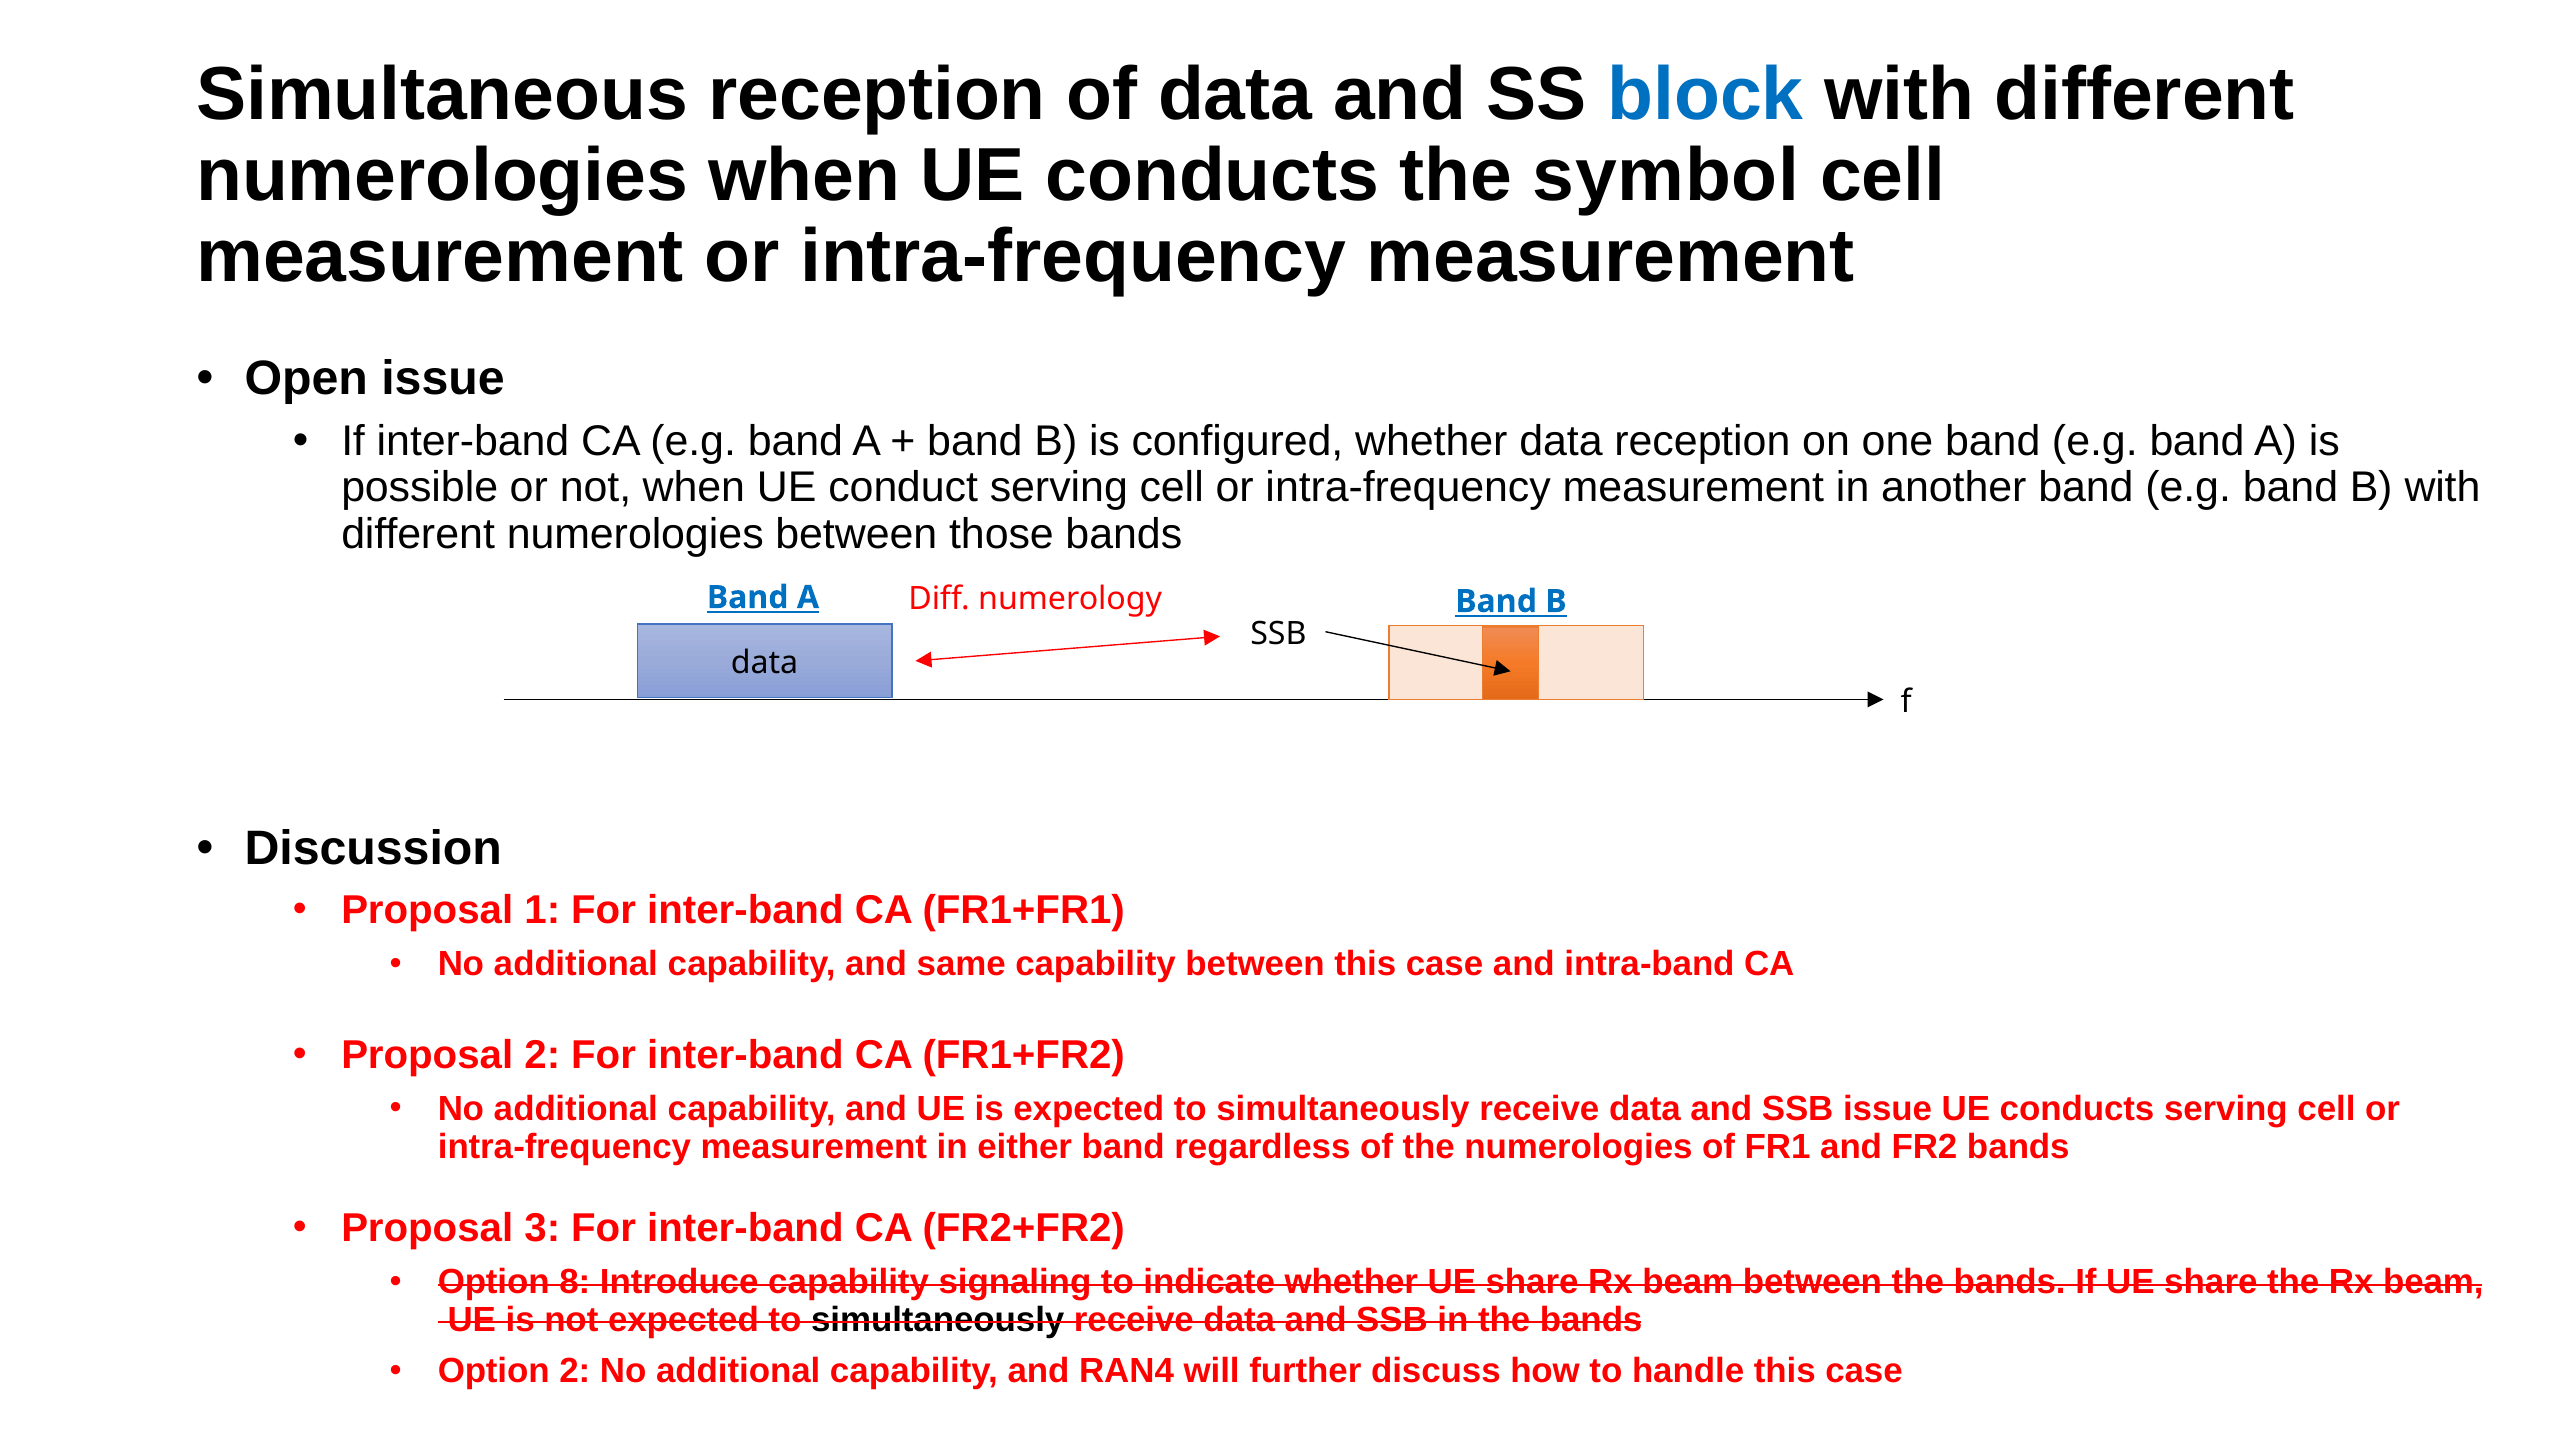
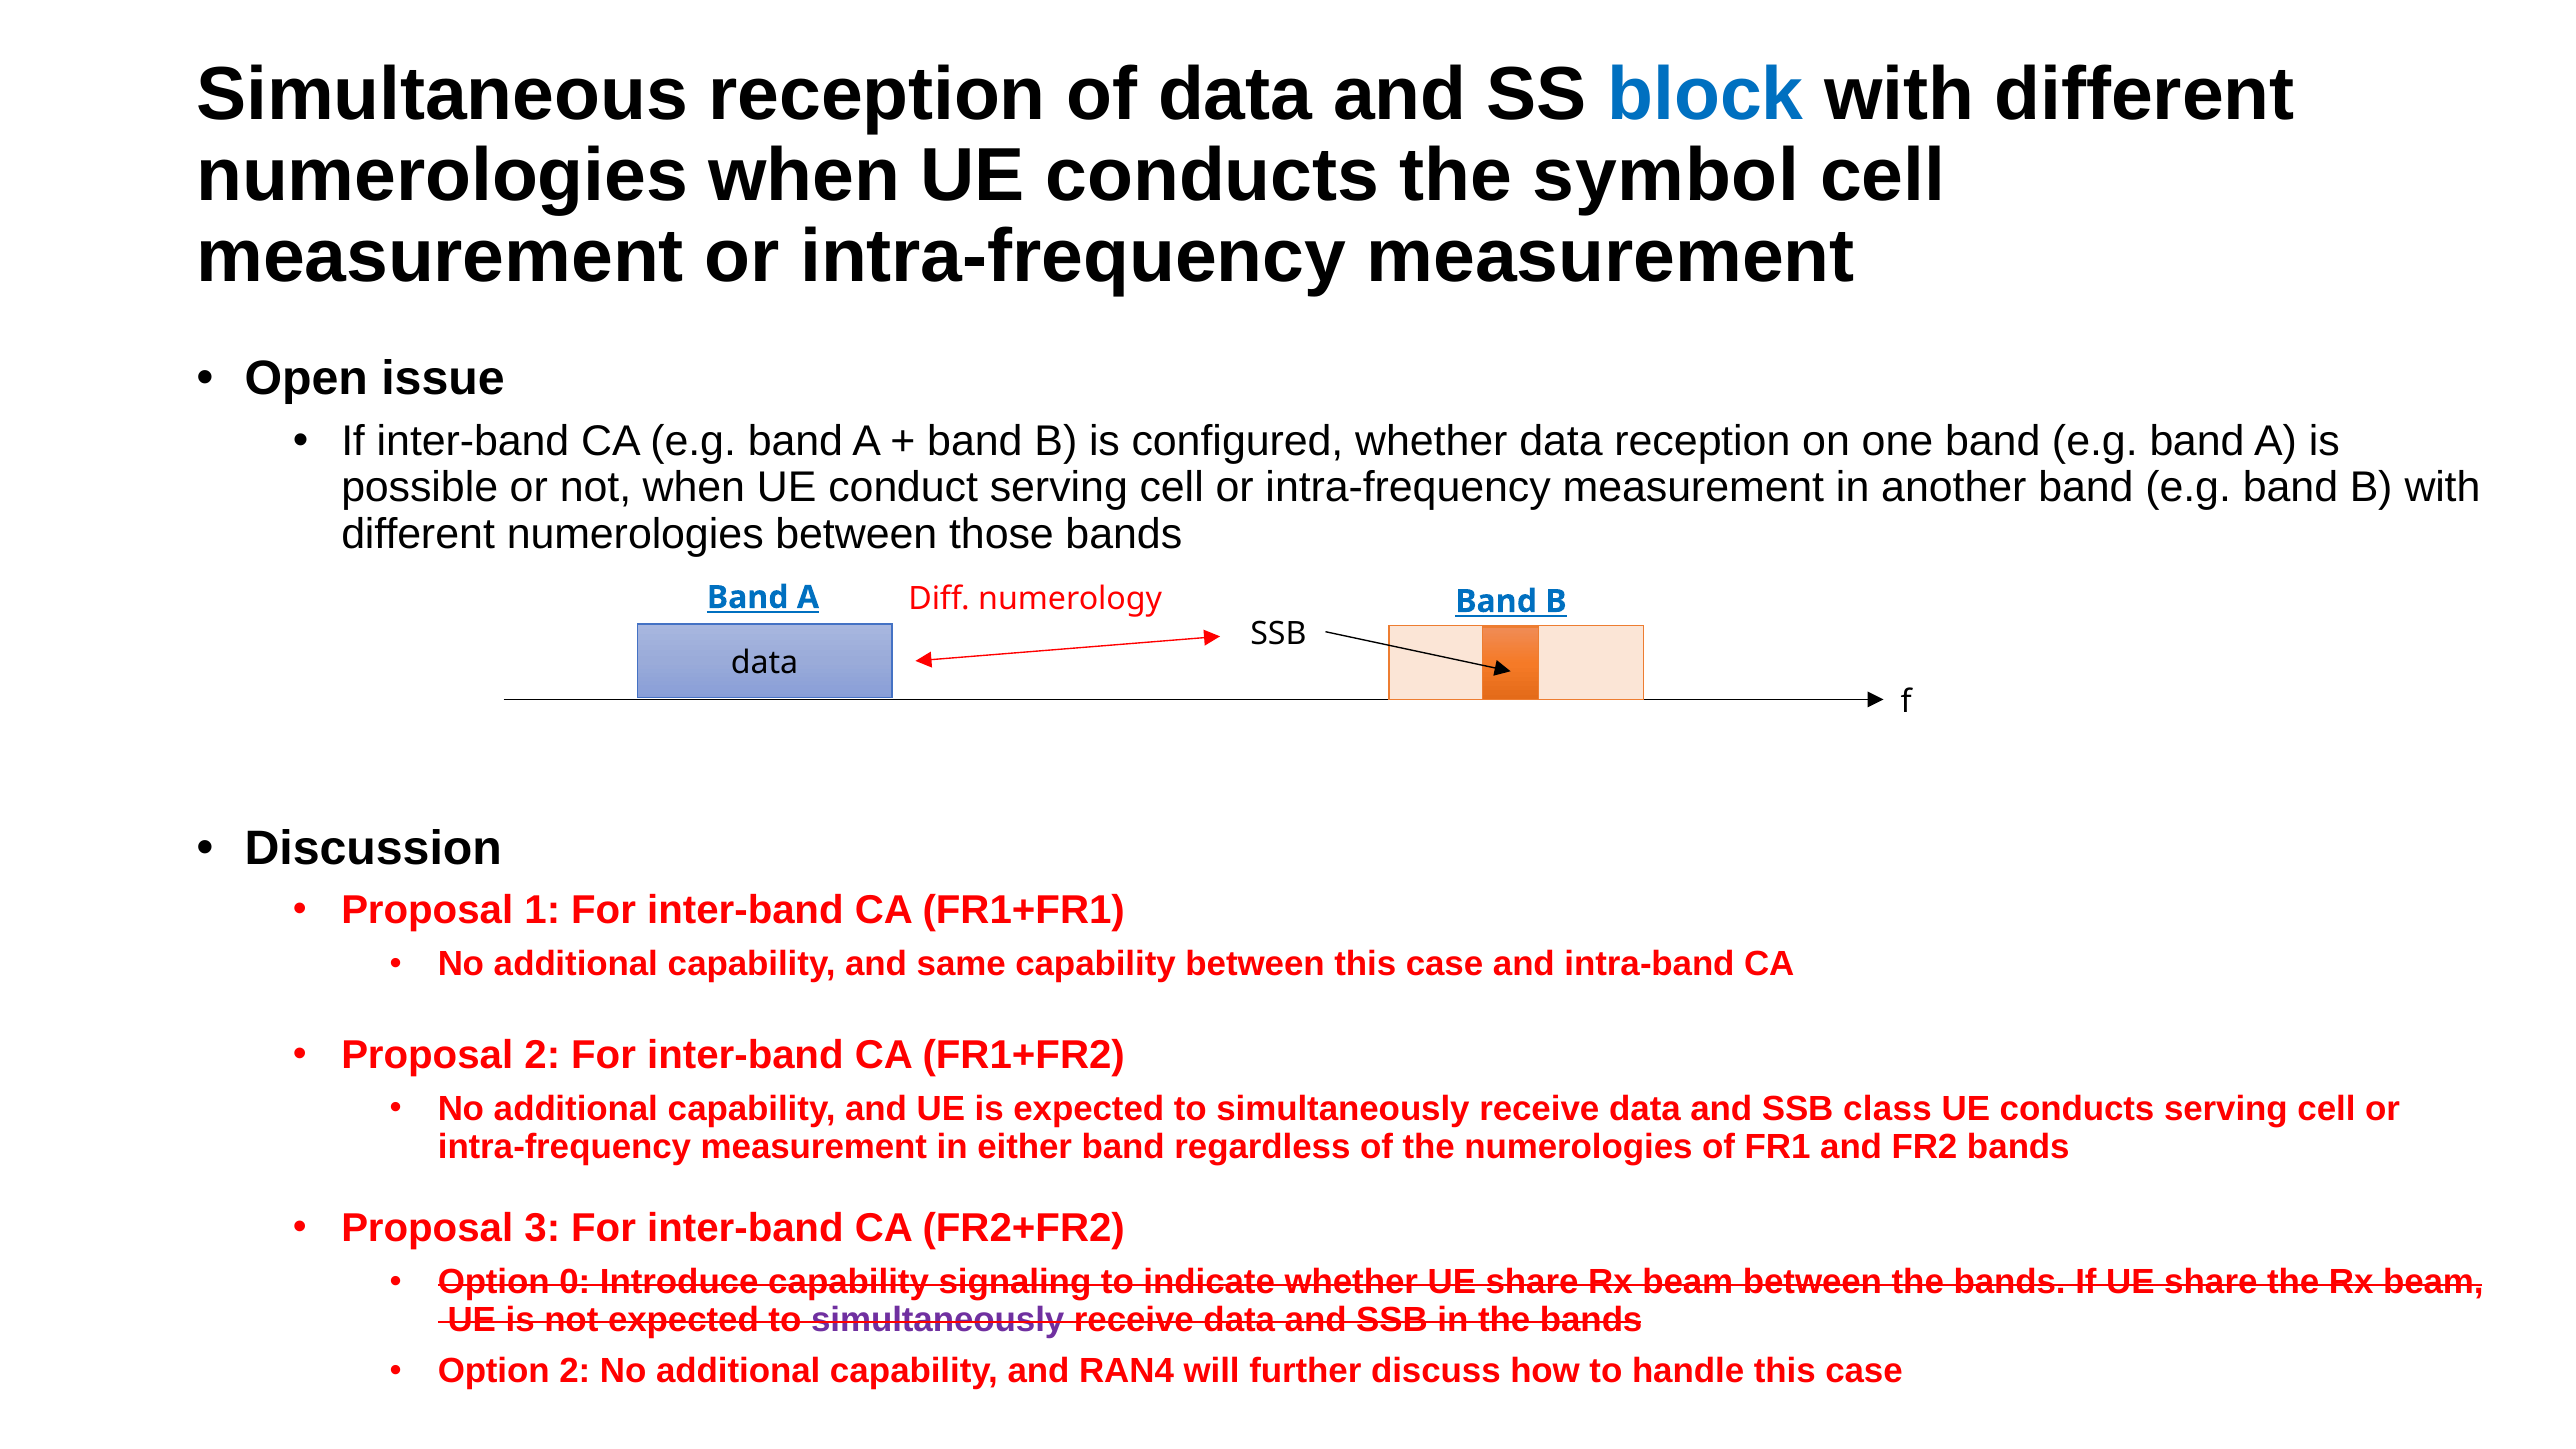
SSB issue: issue -> class
8: 8 -> 0
simultaneously at (938, 1320) colour: black -> purple
